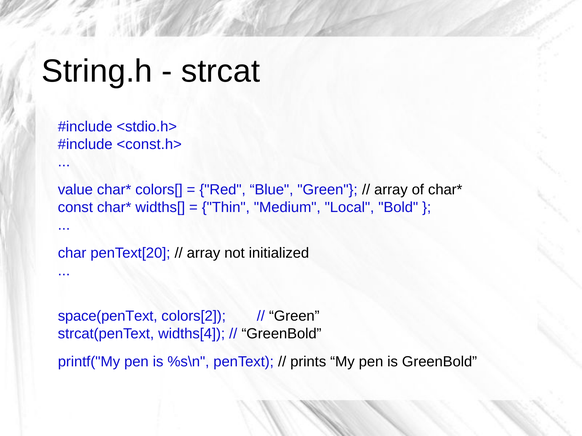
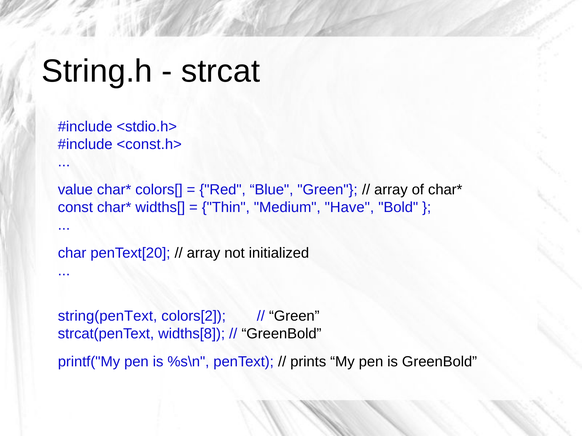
Local: Local -> Have
space(penText: space(penText -> string(penText
widths[4: widths[4 -> widths[8
